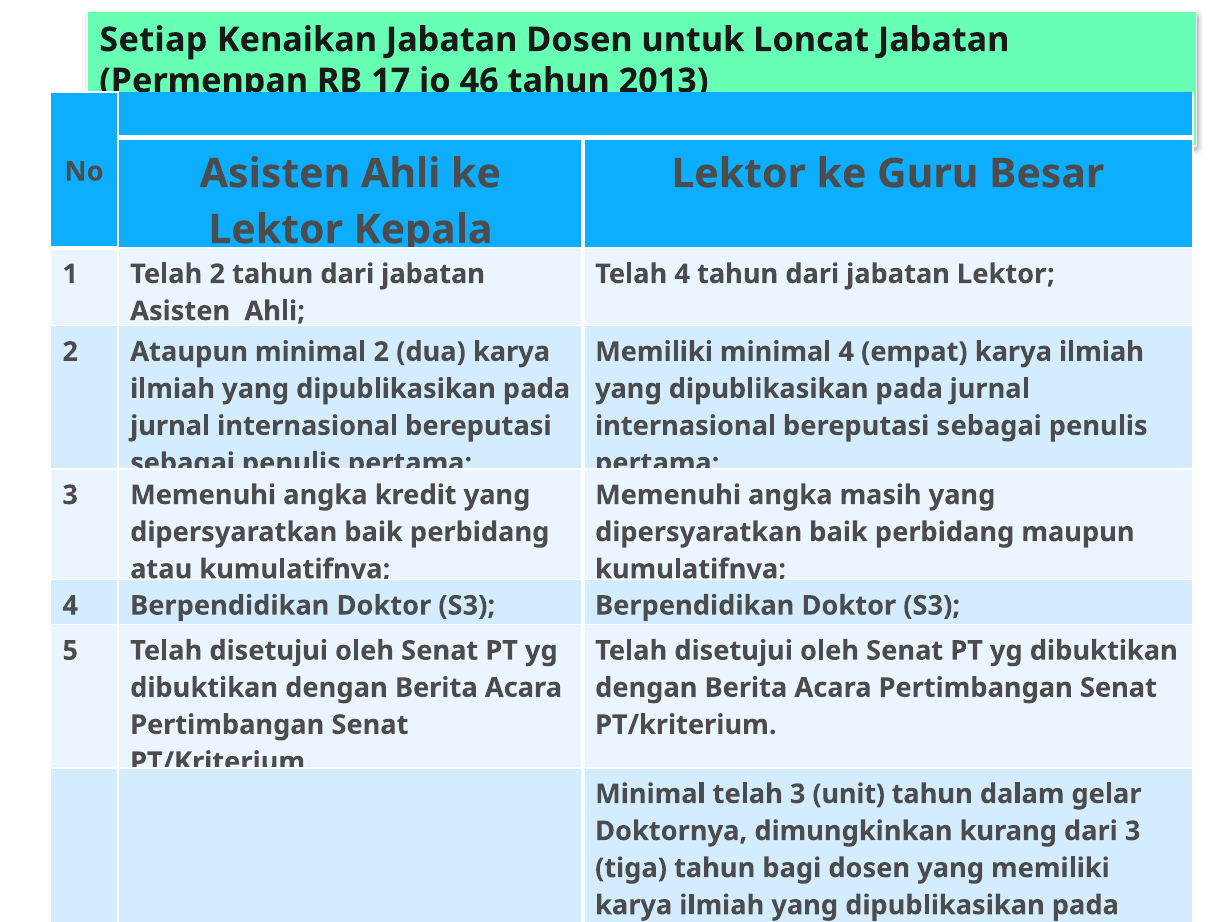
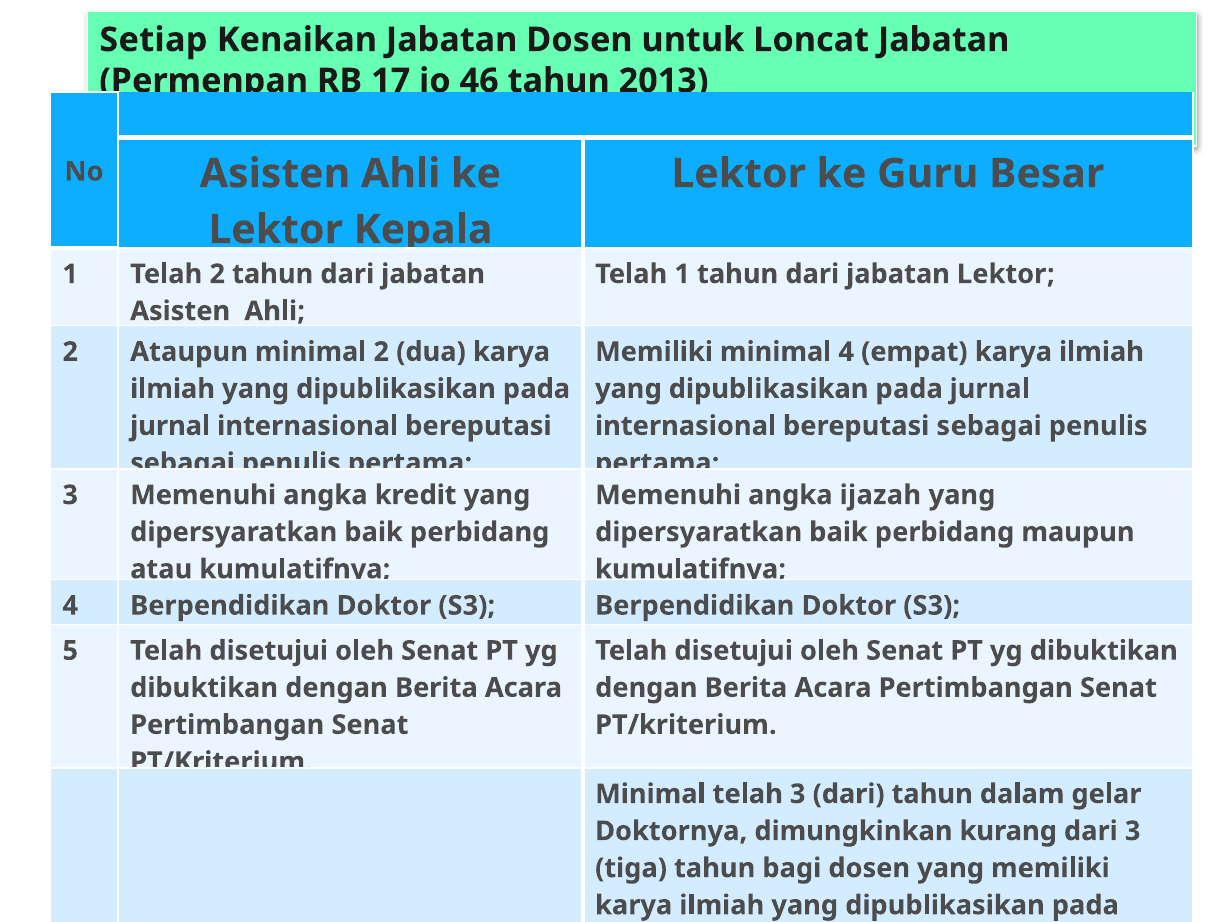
Telah 4: 4 -> 1
masih: masih -> ijazah
3 unit: unit -> dari
